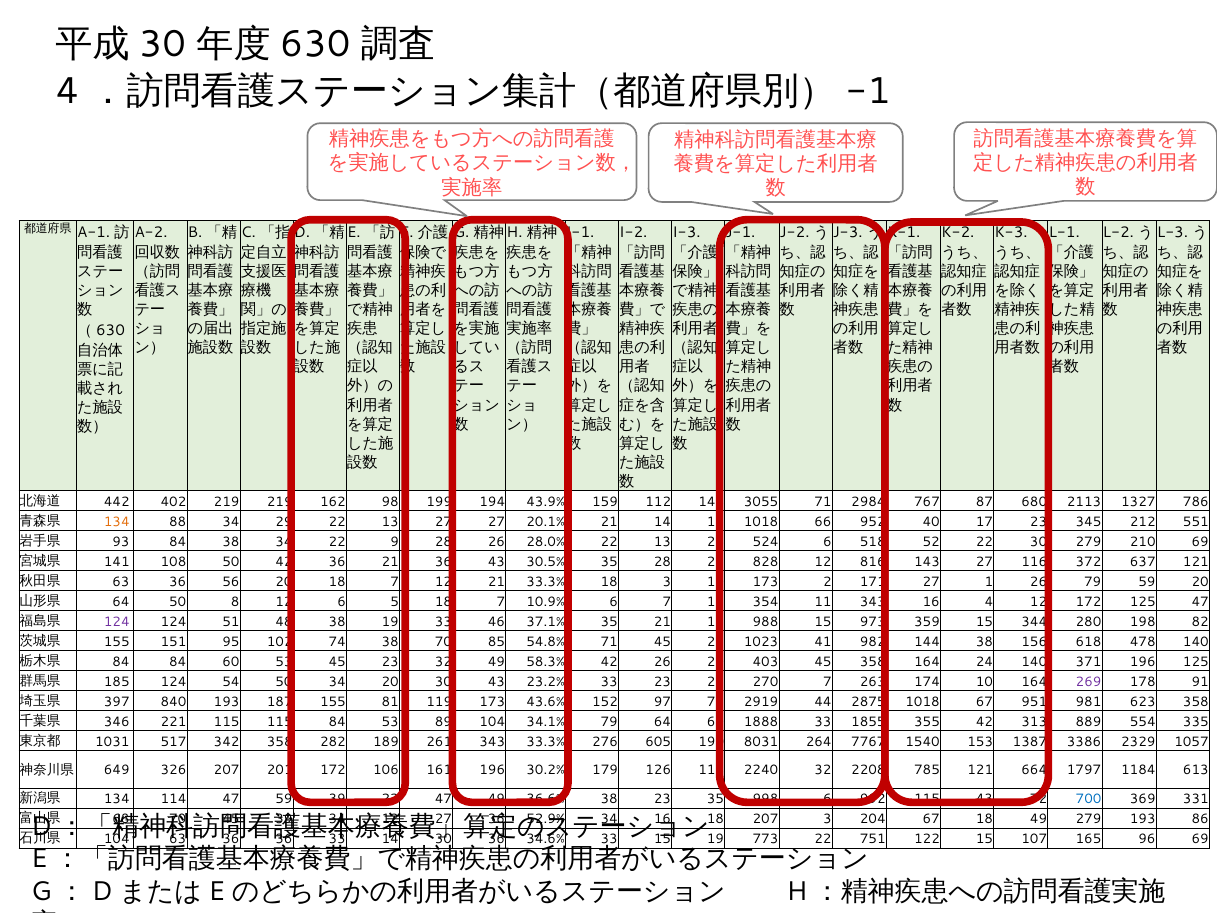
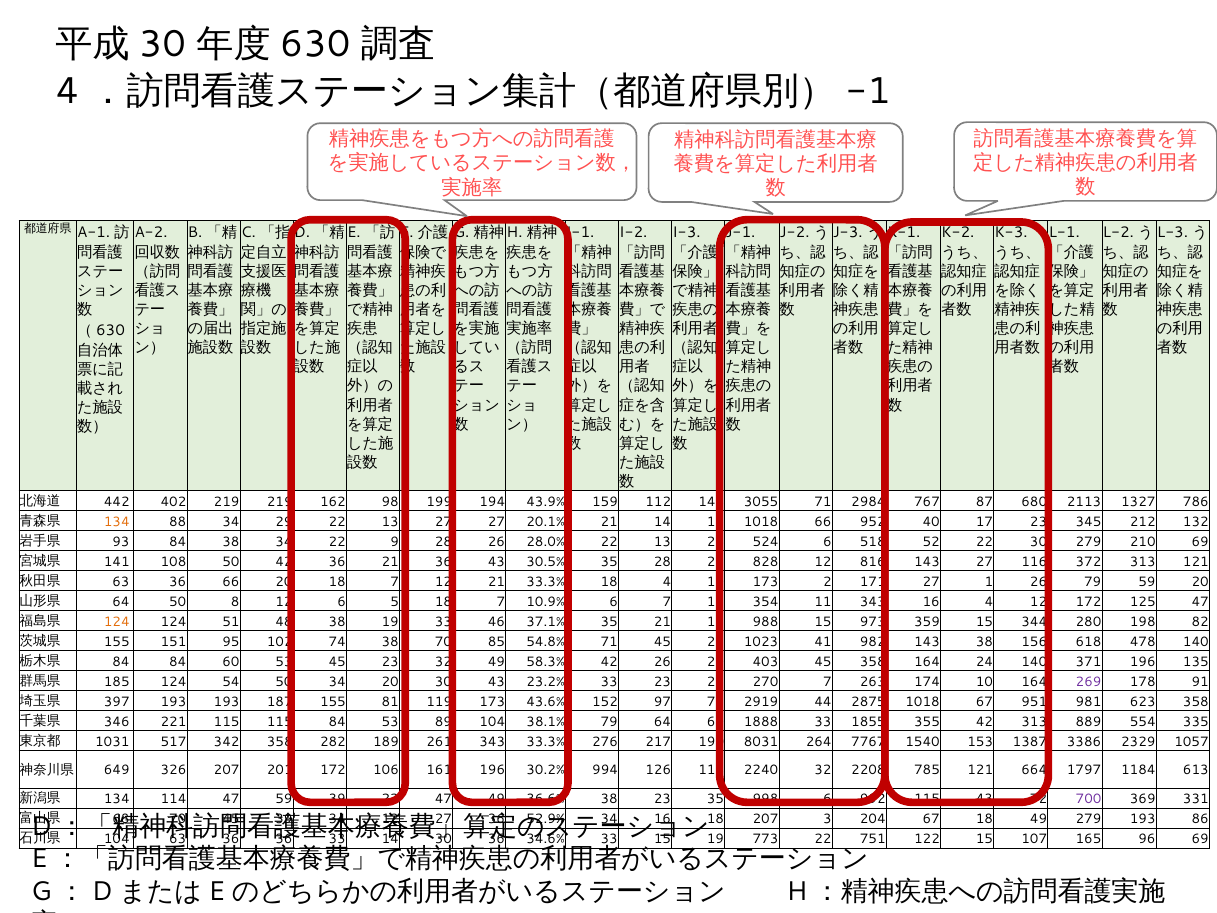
551: 551 -> 132
372 637: 637 -> 313
36 56: 56 -> 66
18 3: 3 -> 4
124 at (117, 622) colour: purple -> orange
144 at (927, 642): 144 -> 143
196 125: 125 -> 135
397 840: 840 -> 193
34.1%: 34.1% -> 38.1%
605: 605 -> 217
179: 179 -> 994
700 colour: blue -> purple
